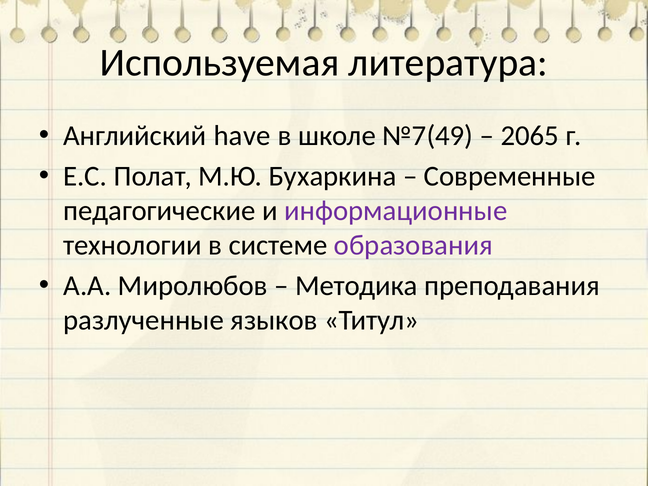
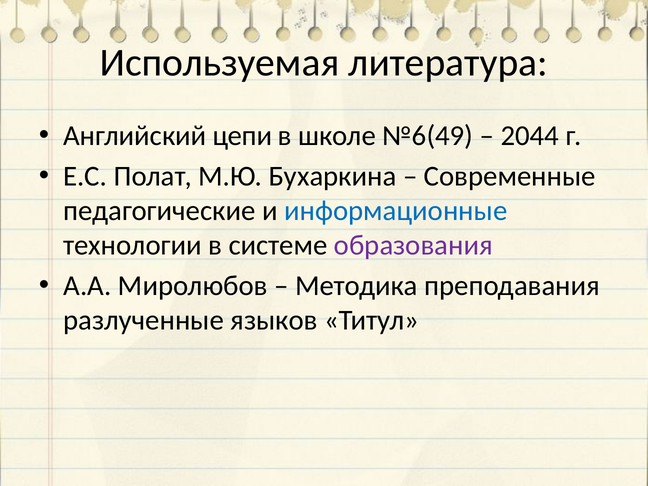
have: have -> цепи
№7(49: №7(49 -> №6(49
2065: 2065 -> 2044
информационные colour: purple -> blue
